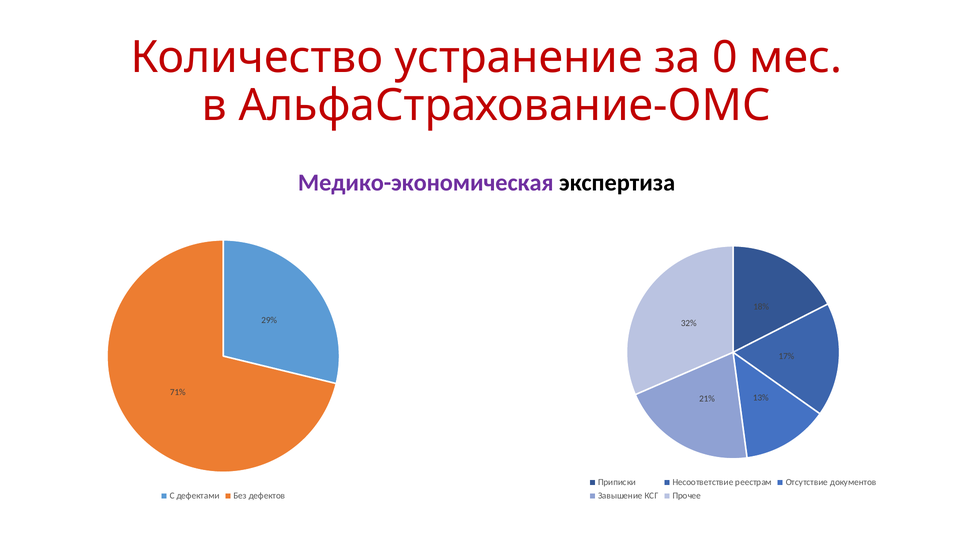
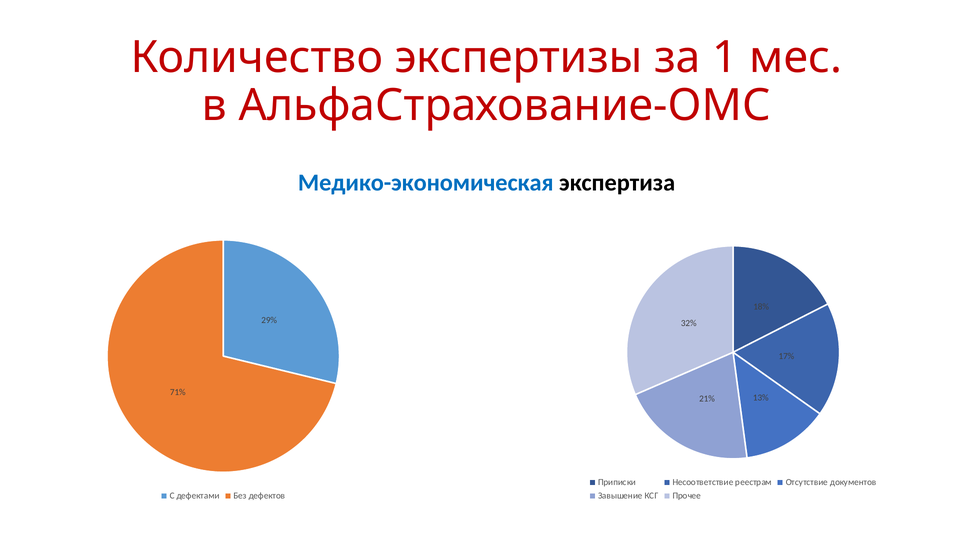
устранение: устранение -> экспертизы
0: 0 -> 1
Медико-экономическая colour: purple -> blue
